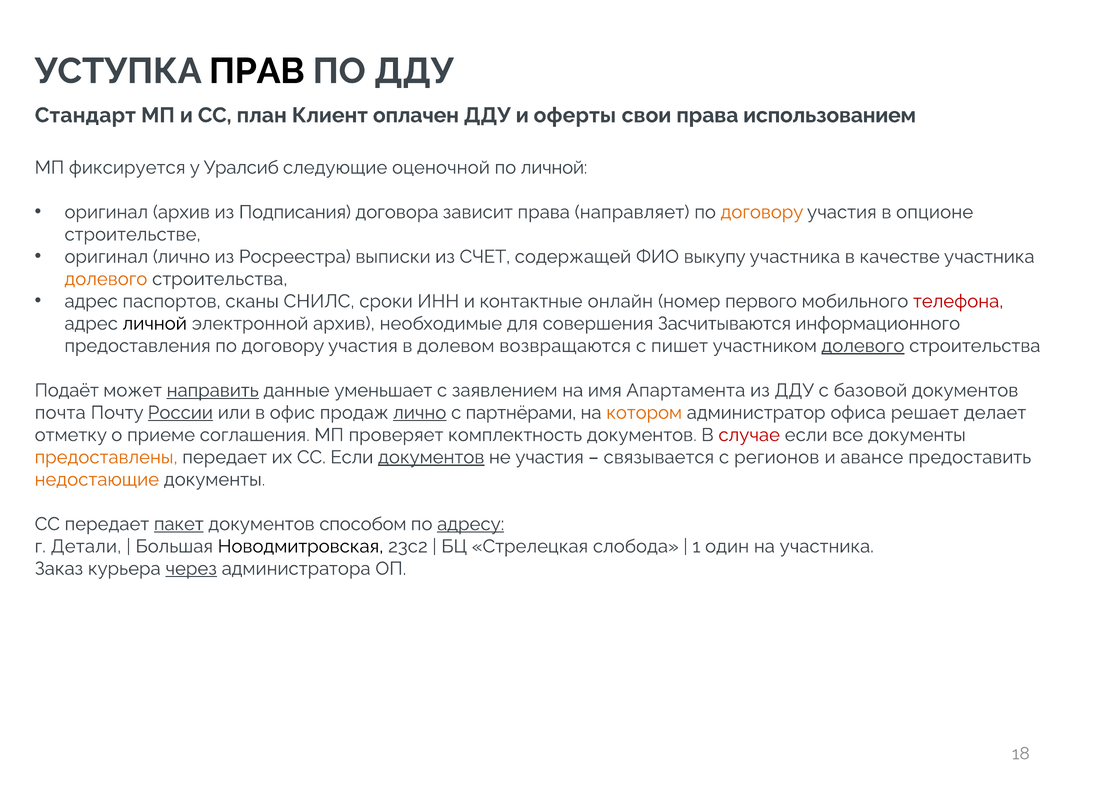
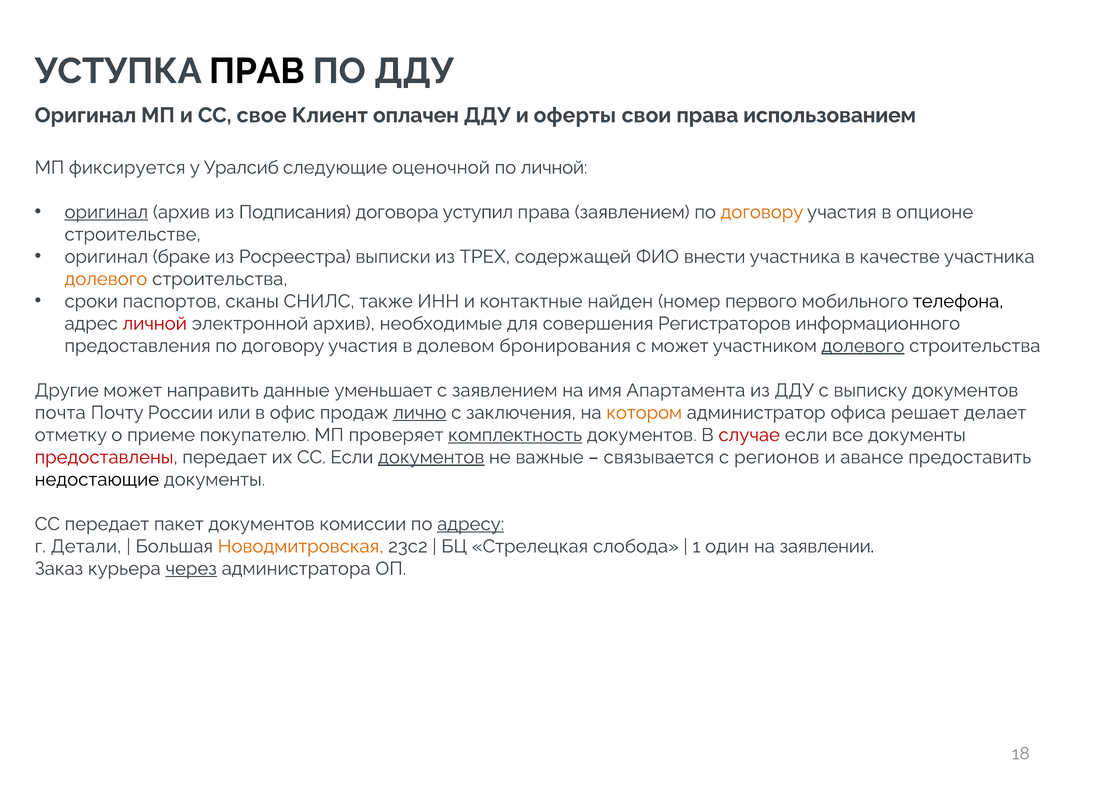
Стандарт at (85, 115): Стандарт -> Оригинал
план: план -> свое
оригинал at (106, 212) underline: none -> present
зависит: зависит -> уступил
права направляет: направляет -> заявлением
оригинал лично: лично -> браке
СЧЕТ: СЧЕТ -> ТРЕХ
выкупу: выкупу -> внести
адрес at (91, 301): адрес -> сроки
сроки: сроки -> также
онлайн: онлайн -> найден
телефона colour: red -> black
личной at (155, 324) colour: black -> red
Засчитываются: Засчитываются -> Регистраторов
возвращаются: возвращаются -> бронирования
с пишет: пишет -> может
Подаёт: Подаёт -> Другие
направить underline: present -> none
базовой: базовой -> выписку
России underline: present -> none
партнёрами: партнёрами -> заключения
соглашения: соглашения -> покупателю
комплектность underline: none -> present
предоставлены colour: orange -> red
не участия: участия -> важные
недостающие colour: orange -> black
пакет underline: present -> none
способом: способом -> комиссии
Новодмитровская colour: black -> orange
на участника: участника -> заявлении
